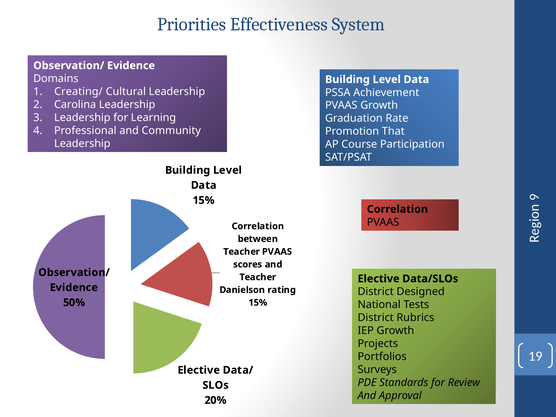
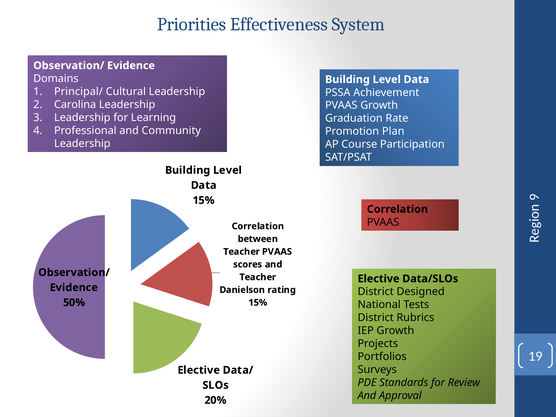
Creating/: Creating/ -> Principal/
That: That -> Plan
